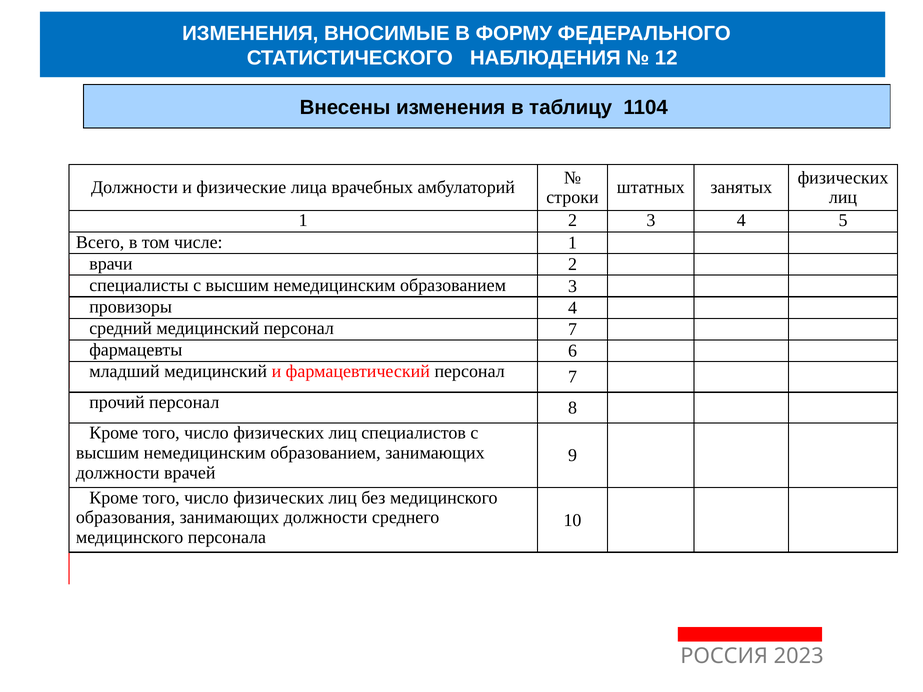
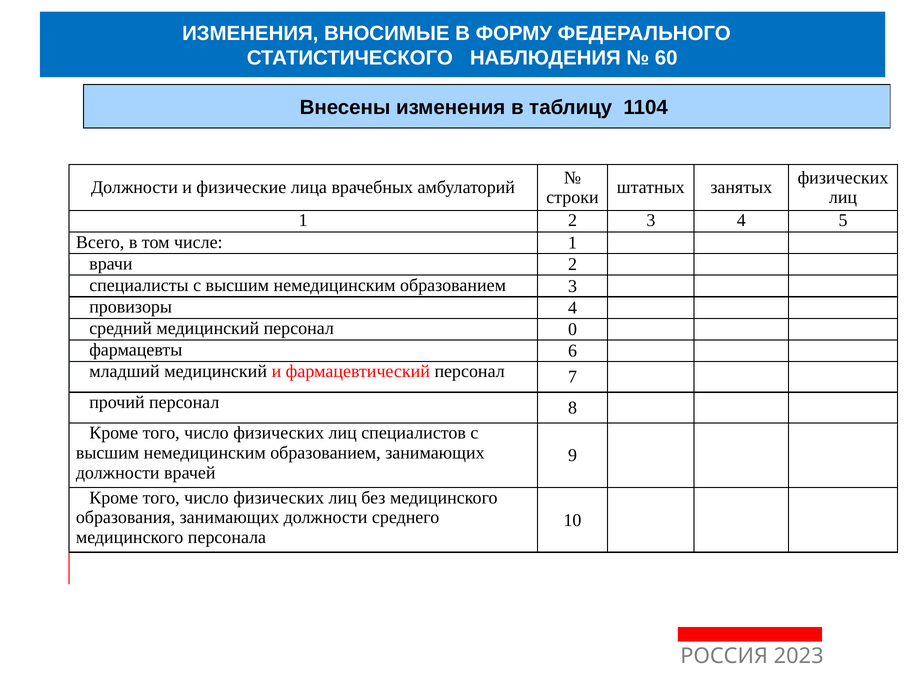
12: 12 -> 60
медицинский персонал 7: 7 -> 0
